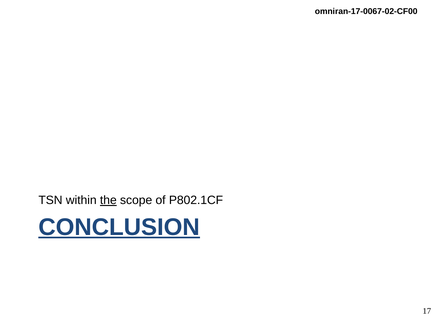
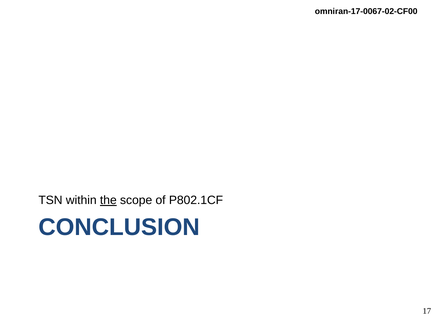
CONCLUSION underline: present -> none
